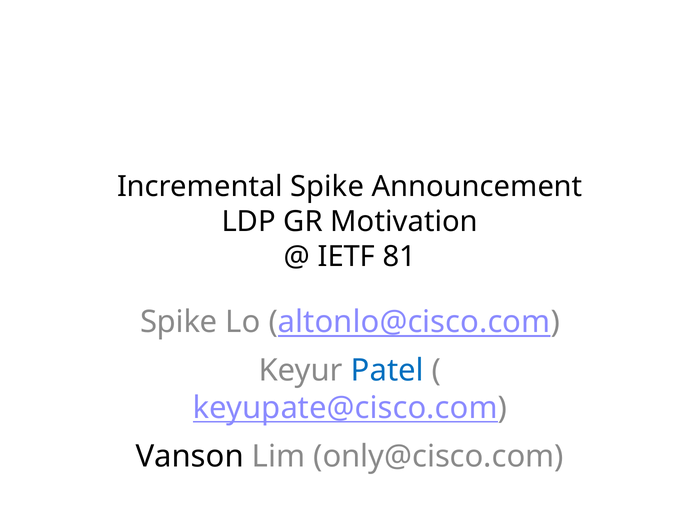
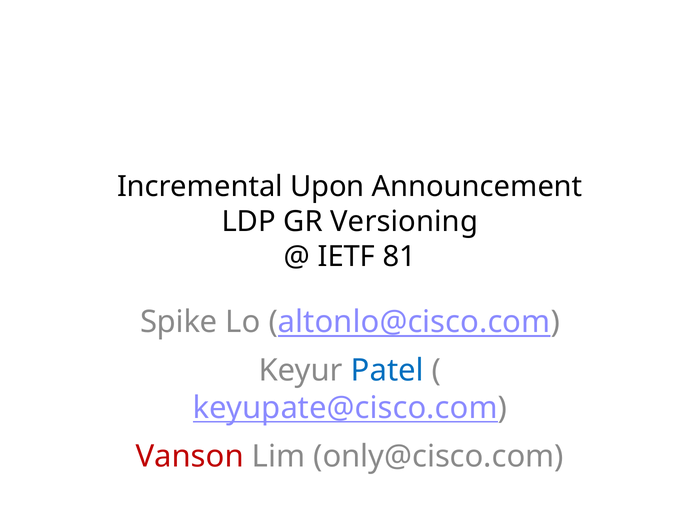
Incremental Spike: Spike -> Upon
Motivation: Motivation -> Versioning
Vanson colour: black -> red
